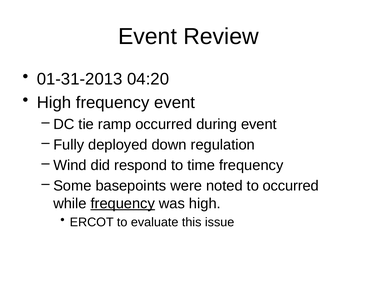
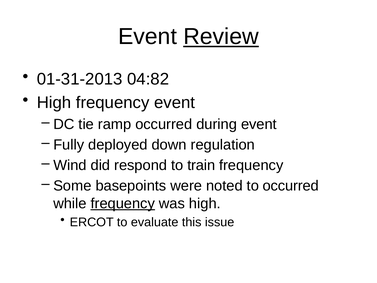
Review underline: none -> present
04:20: 04:20 -> 04:82
time: time -> train
